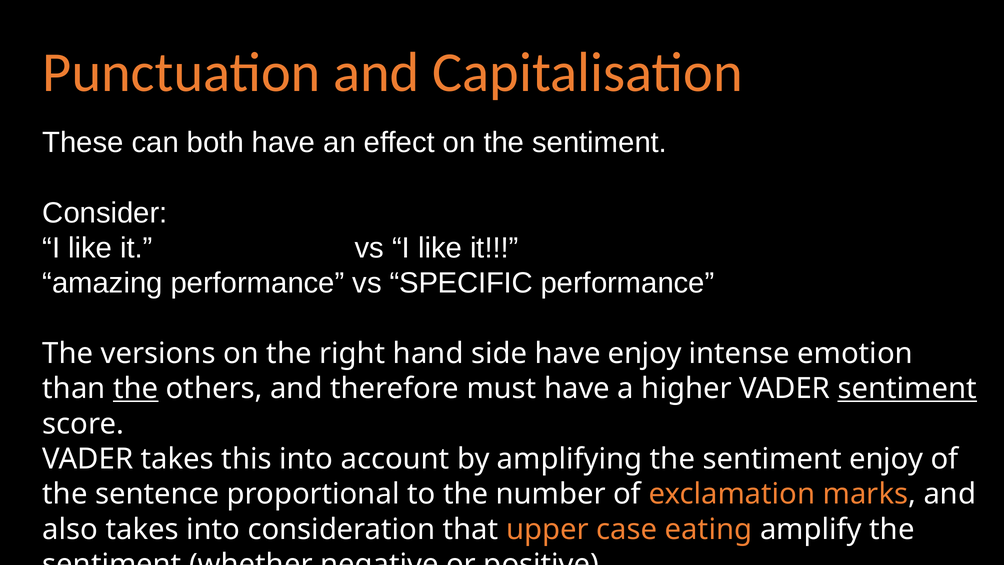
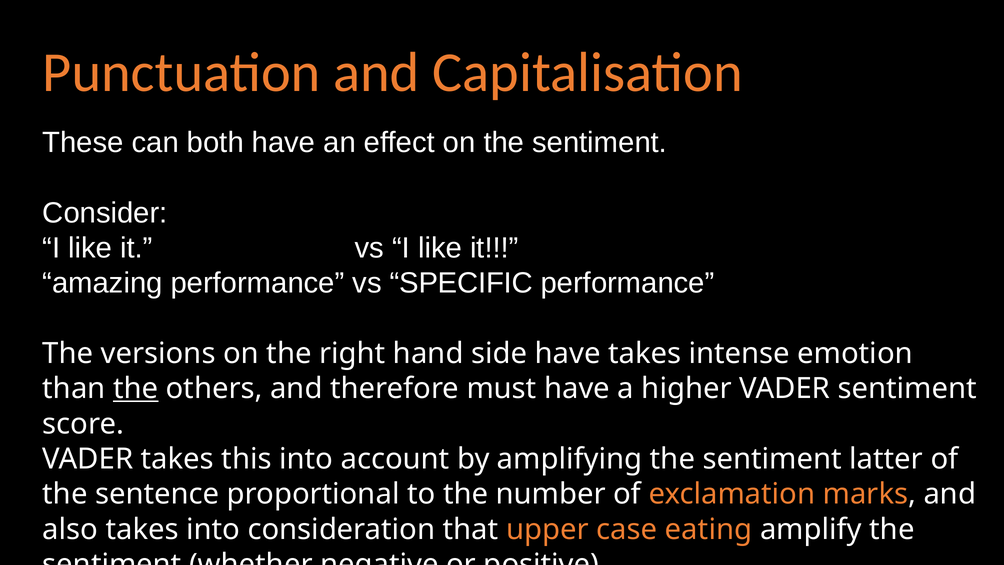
have enjoy: enjoy -> takes
sentiment at (907, 389) underline: present -> none
sentiment enjoy: enjoy -> latter
